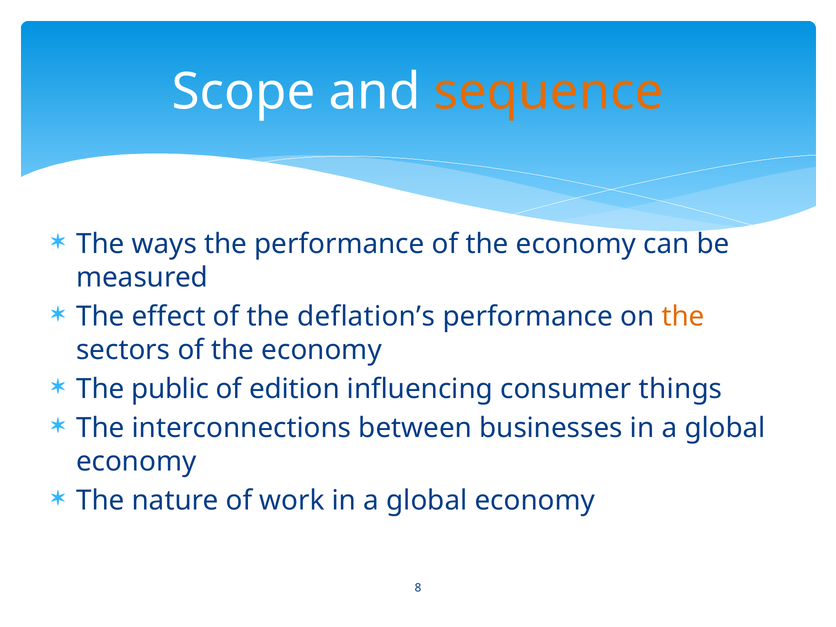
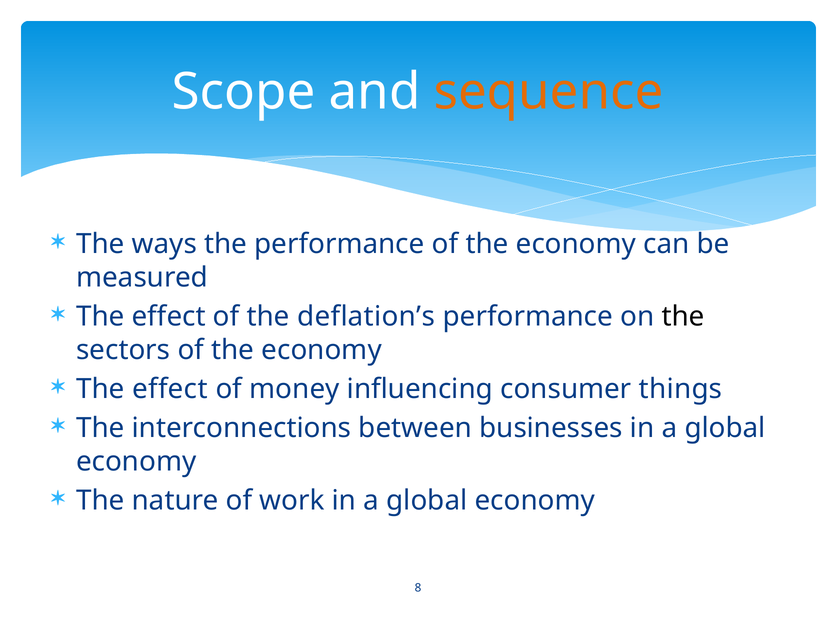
the at (683, 317) colour: orange -> black
public at (170, 389): public -> effect
edition: edition -> money
